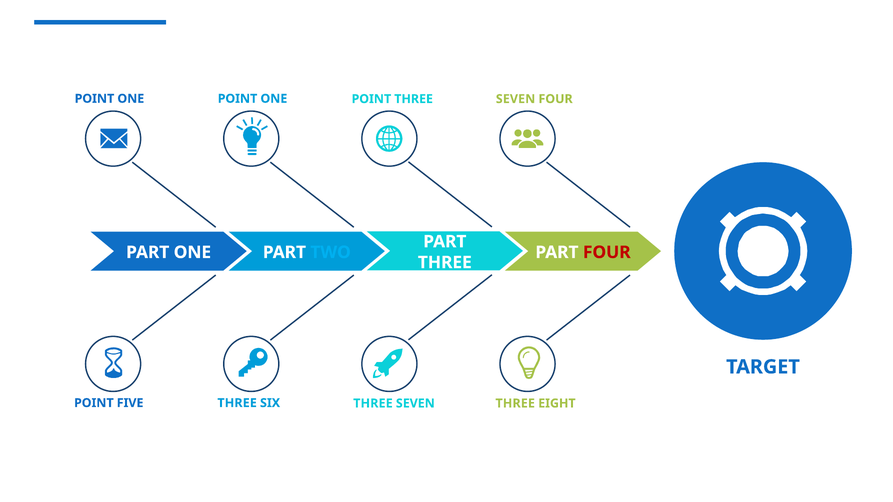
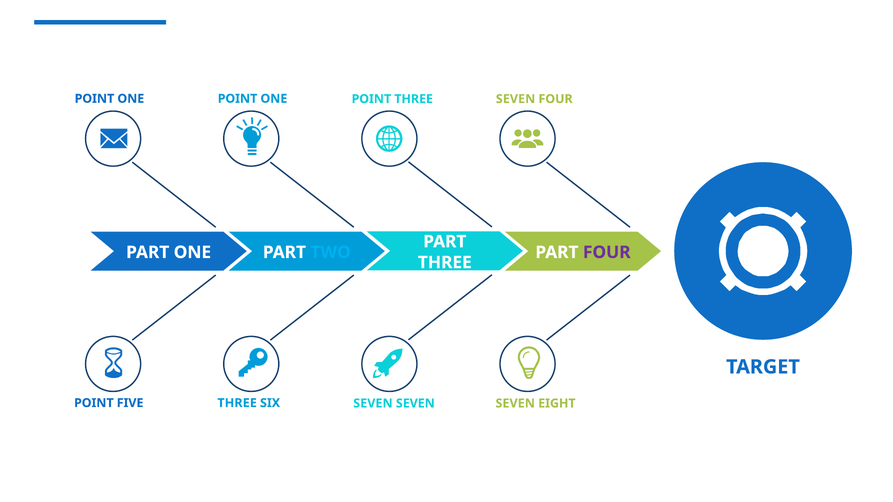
FOUR at (607, 252) colour: red -> purple
SIX THREE: THREE -> SEVEN
THREE at (515, 404): THREE -> SEVEN
